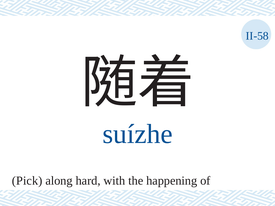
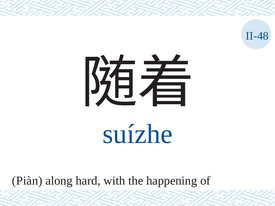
II-58: II-58 -> II-48
Pick: Pick -> Piàn
